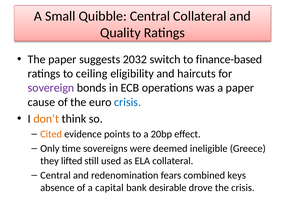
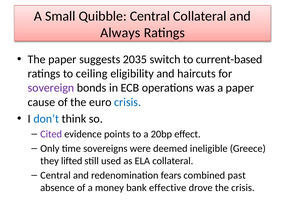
Quality: Quality -> Always
2032: 2032 -> 2035
finance-based: finance-based -> current-based
don’t colour: orange -> blue
Cited colour: orange -> purple
keys: keys -> past
capital: capital -> money
desirable: desirable -> effective
